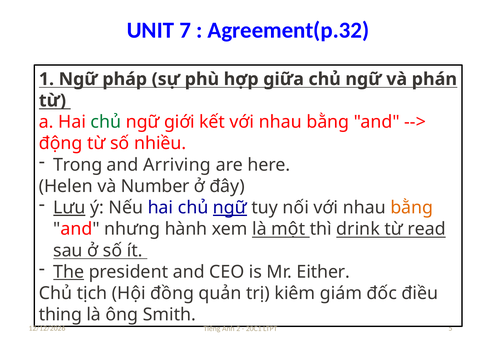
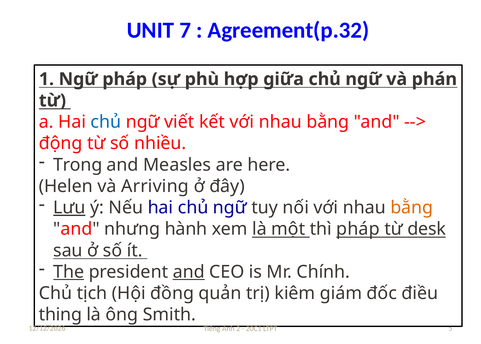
chủ at (106, 122) colour: green -> blue
giới: giới -> viết
Arriving: Arriving -> Measles
Number: Number -> Arriving
ngữ at (230, 207) underline: present -> none
thì drink: drink -> pháp
read: read -> desk
and at (189, 272) underline: none -> present
Either: Either -> Chính
